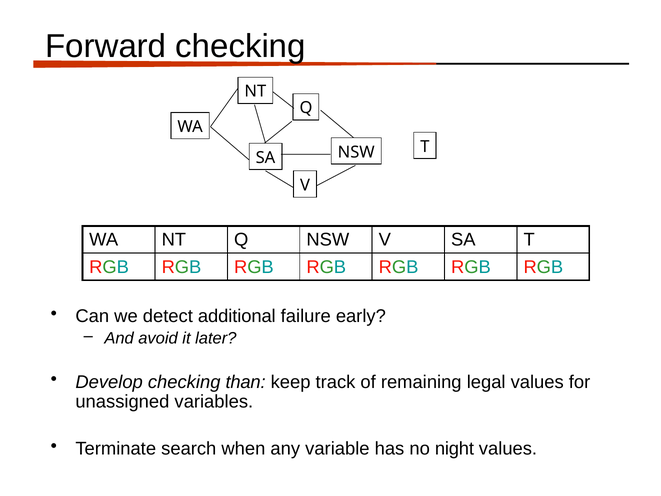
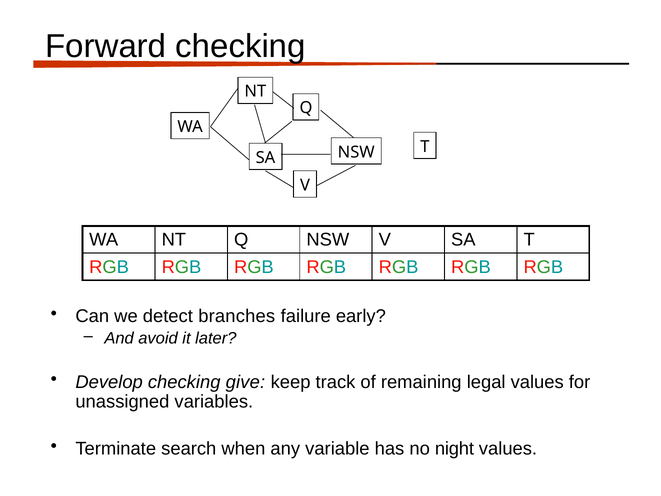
additional: additional -> branches
than: than -> give
